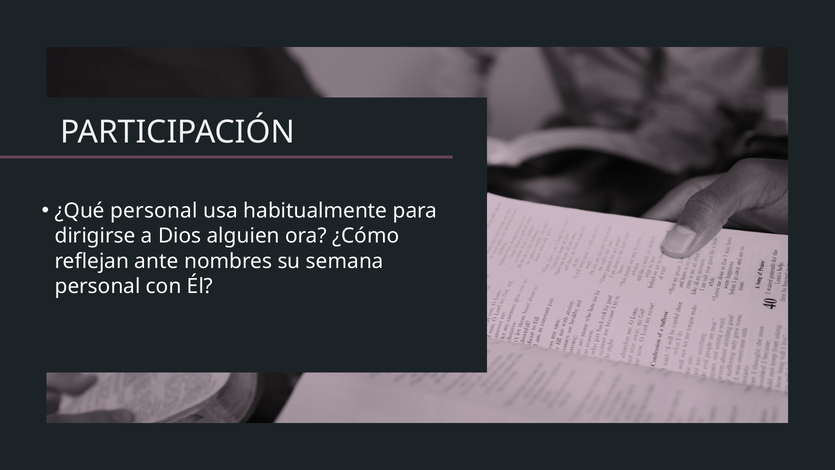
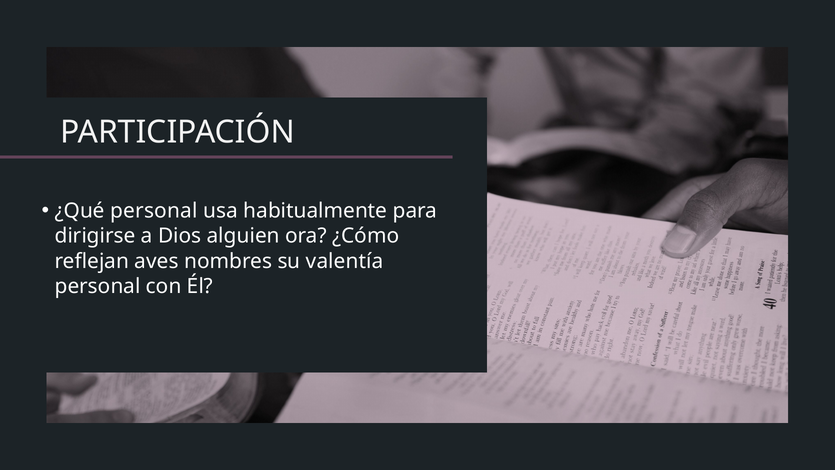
ante: ante -> aves
semana: semana -> valentía
